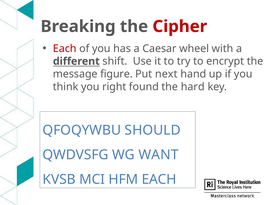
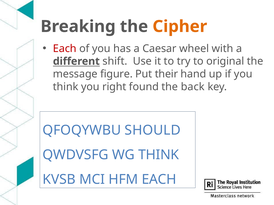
Cipher colour: red -> orange
encrypt: encrypt -> original
next: next -> their
hard: hard -> back
WG WANT: WANT -> THINK
